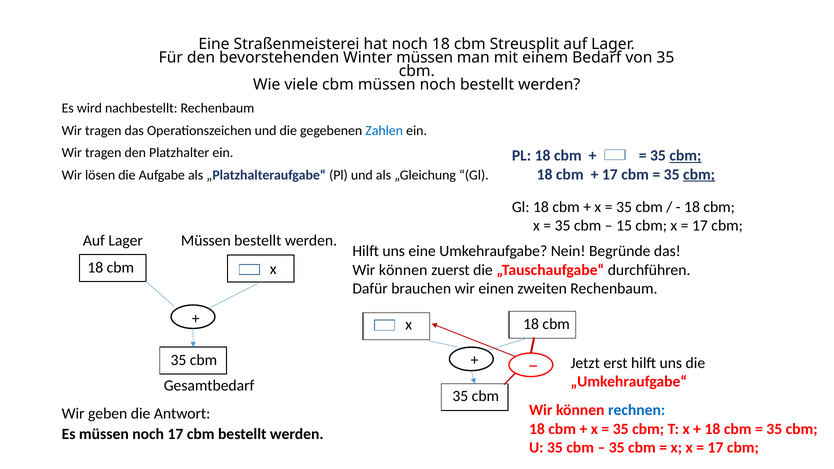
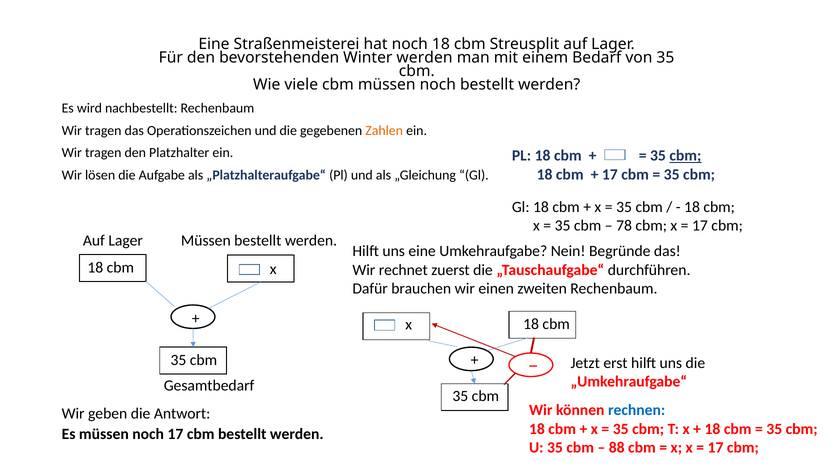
Winter müssen: müssen -> werden
Zahlen colour: blue -> orange
cbm at (699, 174) underline: present -> none
15: 15 -> 78
können at (403, 270): können -> rechnet
35 at (617, 448): 35 -> 88
